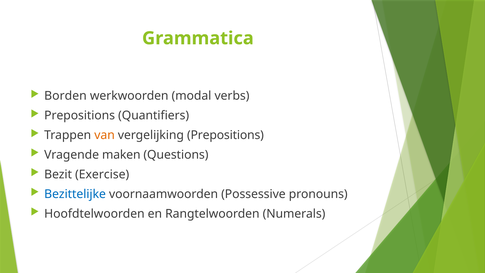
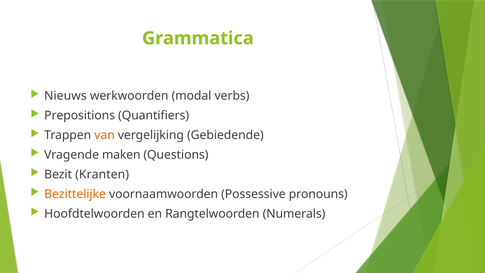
Borden: Borden -> Nieuws
vergelijking Prepositions: Prepositions -> Gebiedende
Exercise: Exercise -> Kranten
Bezittelijke colour: blue -> orange
